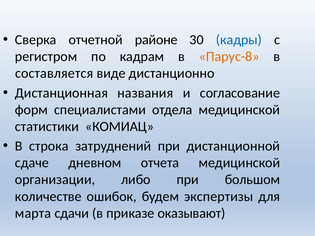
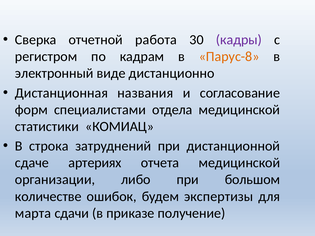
районе: районе -> работа
кадры colour: blue -> purple
составляется: составляется -> электронный
дневном: дневном -> артериях
оказывают: оказывают -> получение
